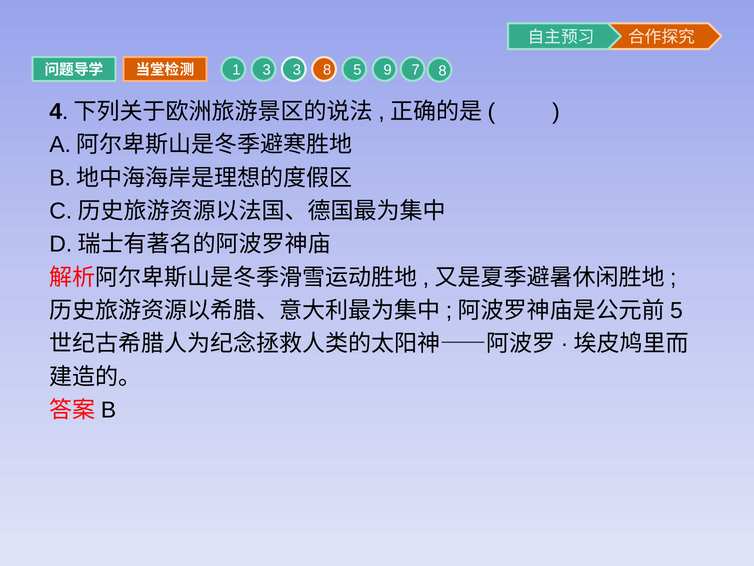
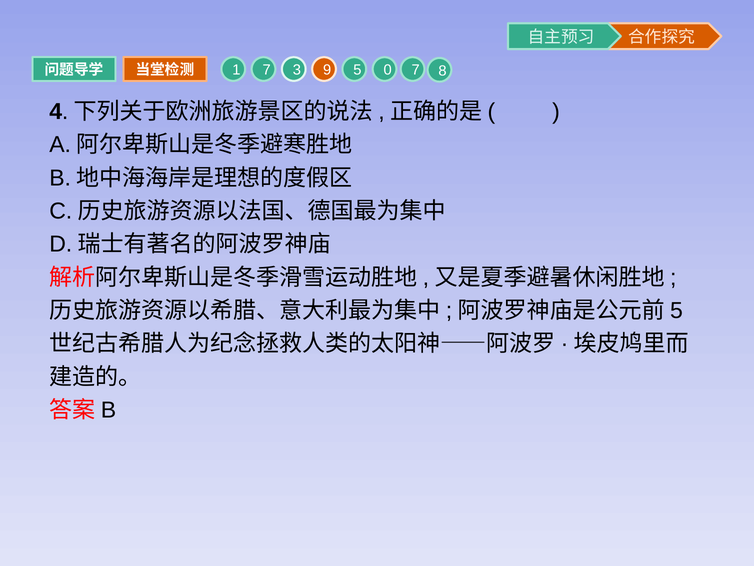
1 3: 3 -> 7
3 8: 8 -> 9
9: 9 -> 0
